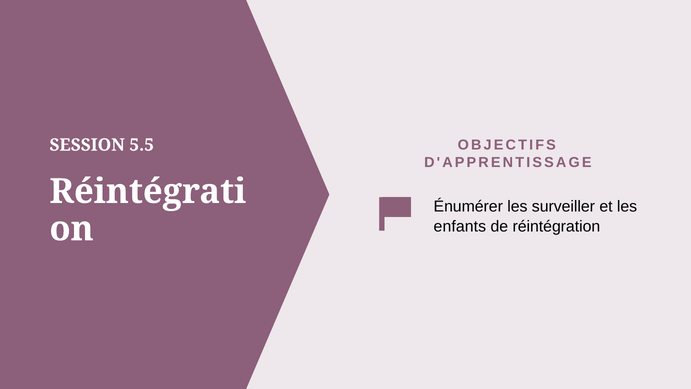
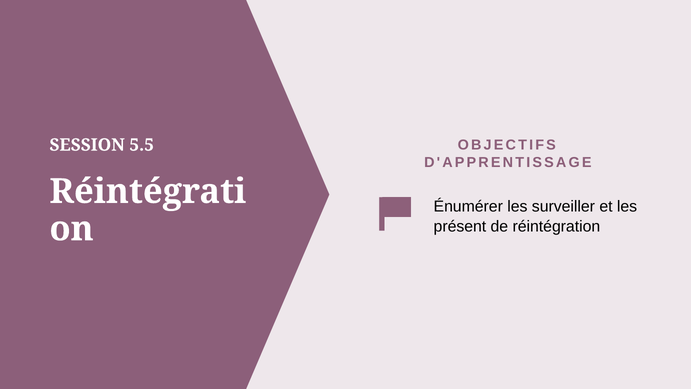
enfants: enfants -> présent
